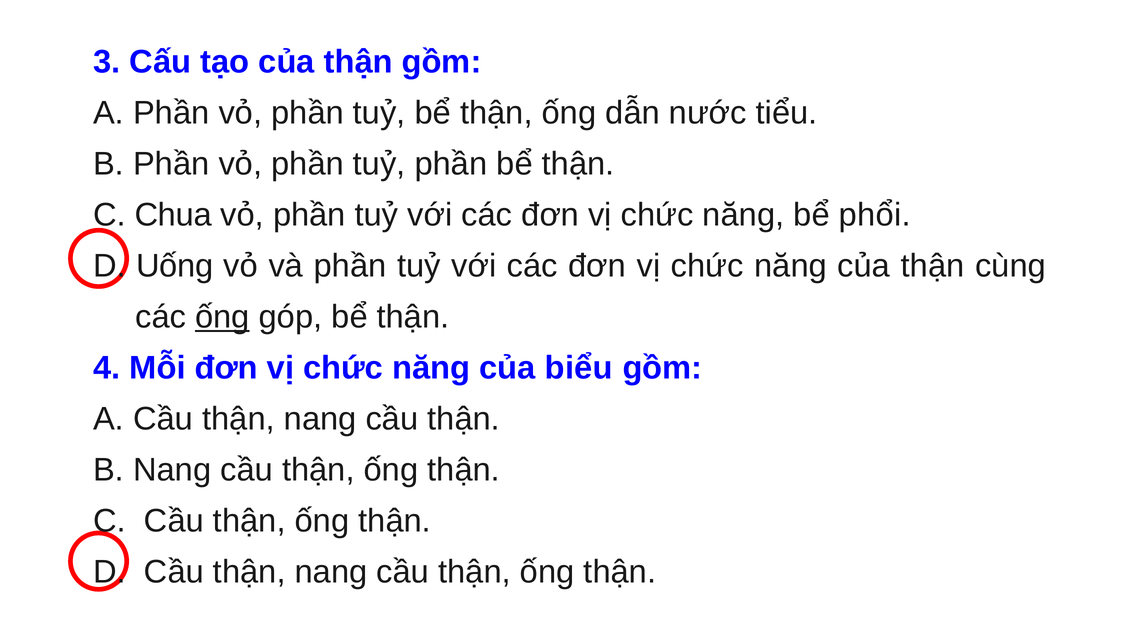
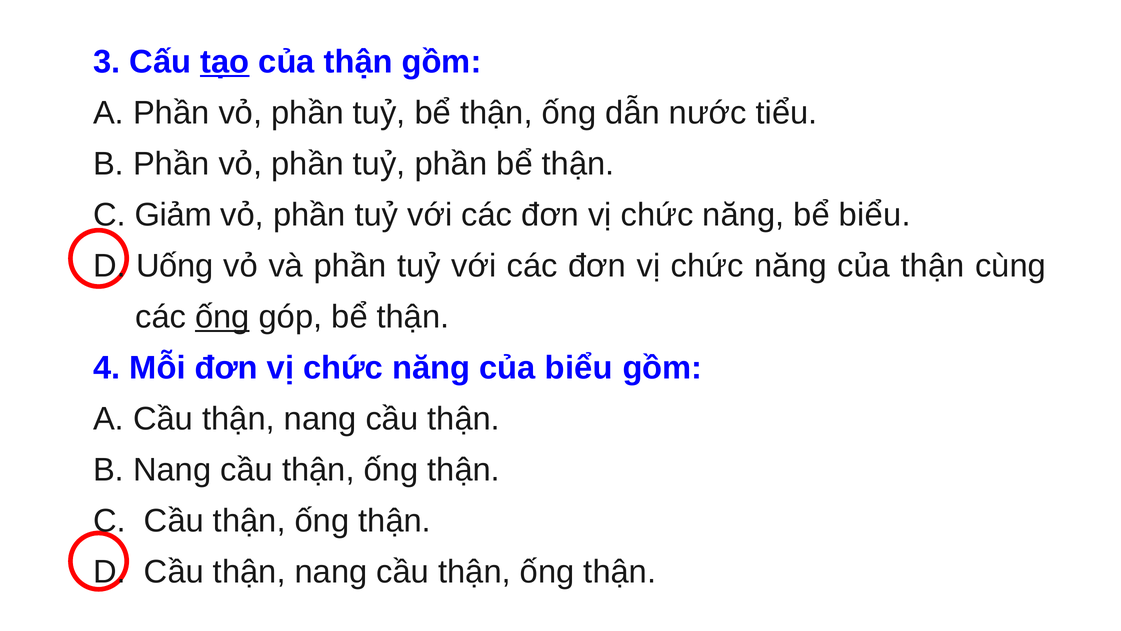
tạo underline: none -> present
Chua: Chua -> Giảm
bể phổi: phổi -> biểu
